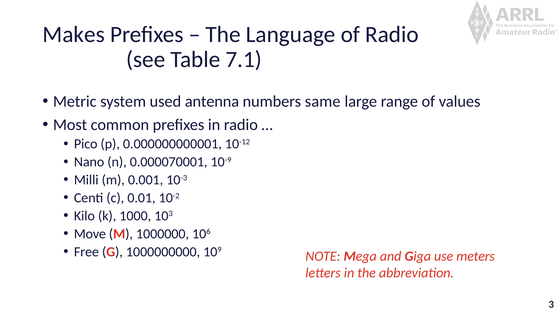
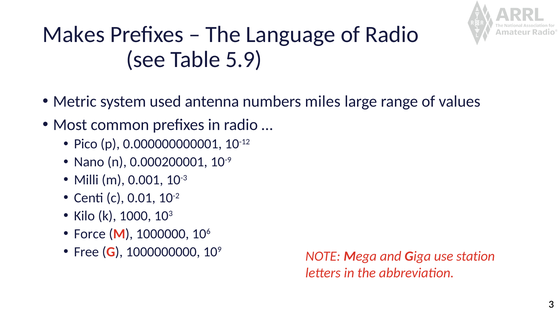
7.1: 7.1 -> 5.9
same: same -> miles
0.000070001: 0.000070001 -> 0.000200001
Move: Move -> Force
meters: meters -> station
